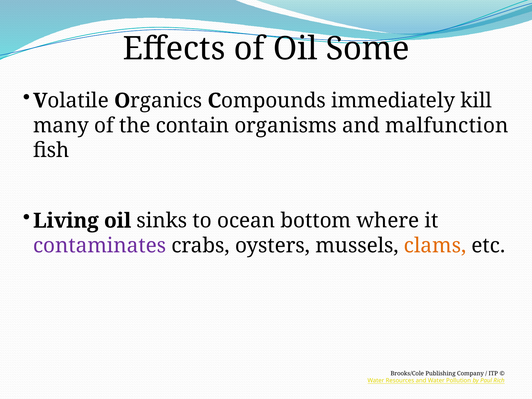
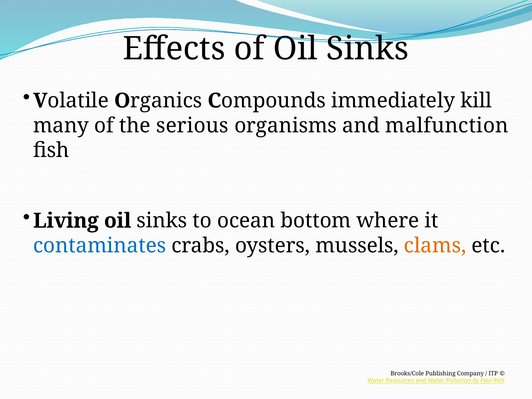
of Oil Some: Some -> Sinks
contain: contain -> serious
contaminates colour: purple -> blue
